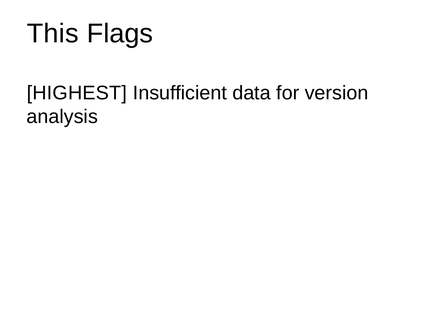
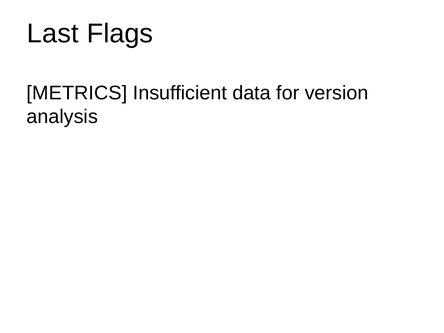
This: This -> Last
HIGHEST: HIGHEST -> METRICS
